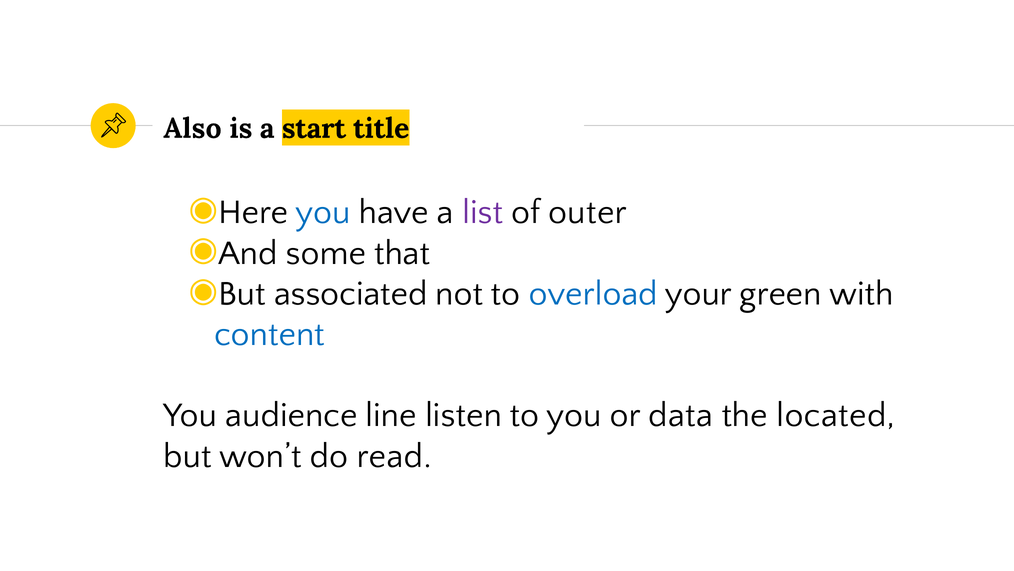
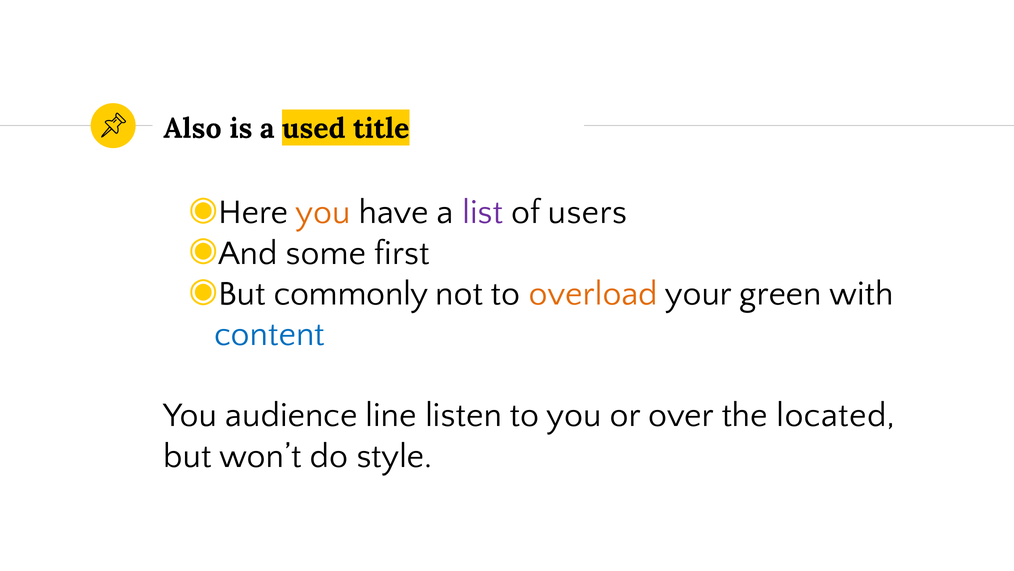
start: start -> used
you at (323, 212) colour: blue -> orange
outer: outer -> users
that: that -> first
associated: associated -> commonly
overload colour: blue -> orange
data: data -> over
read: read -> style
